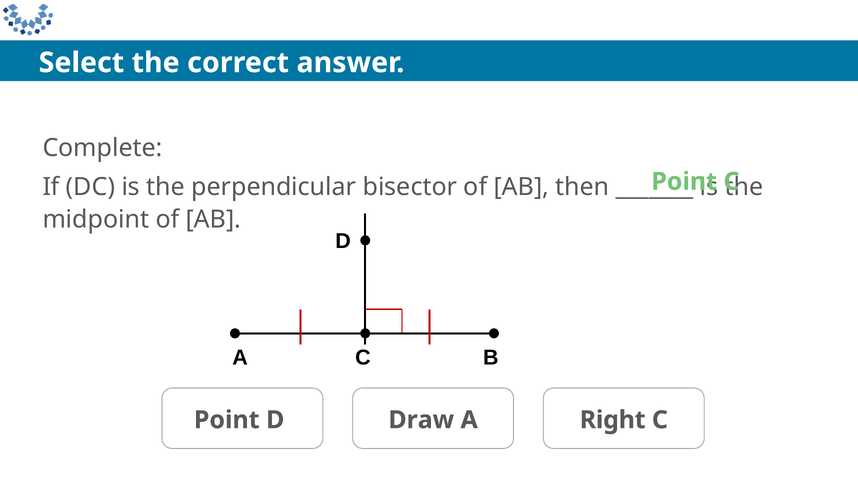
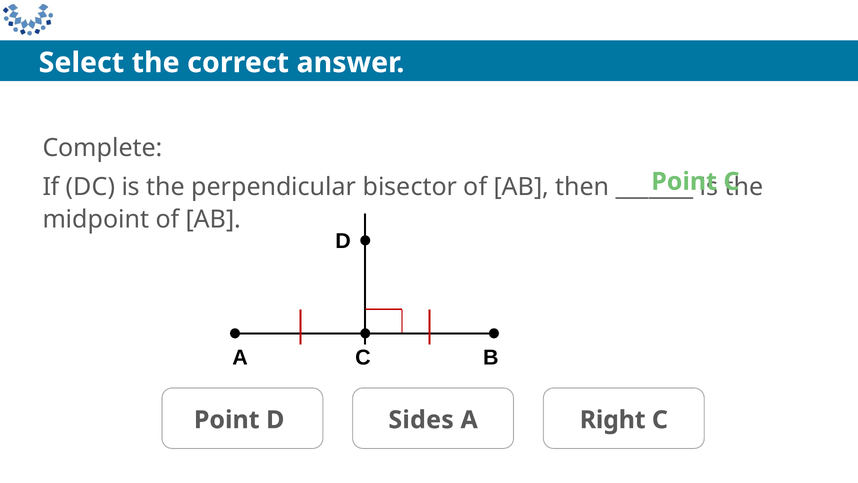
Draw: Draw -> Sides
